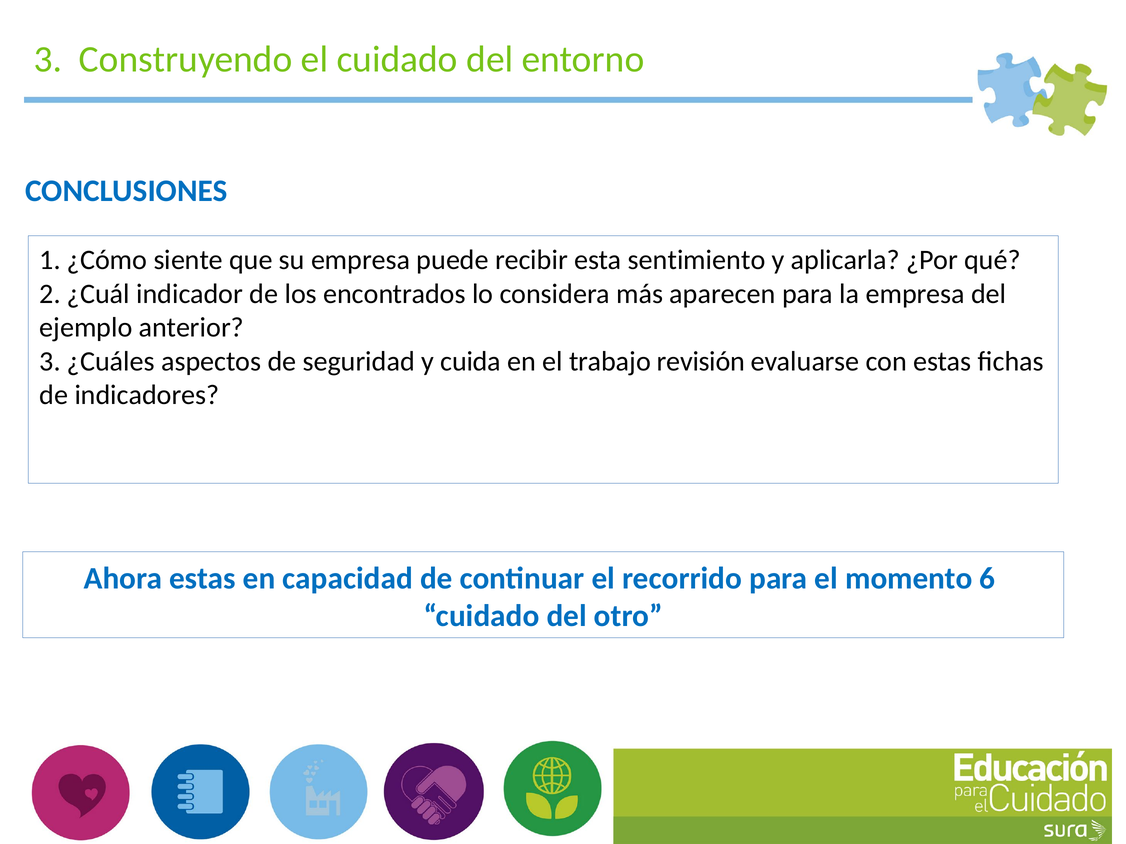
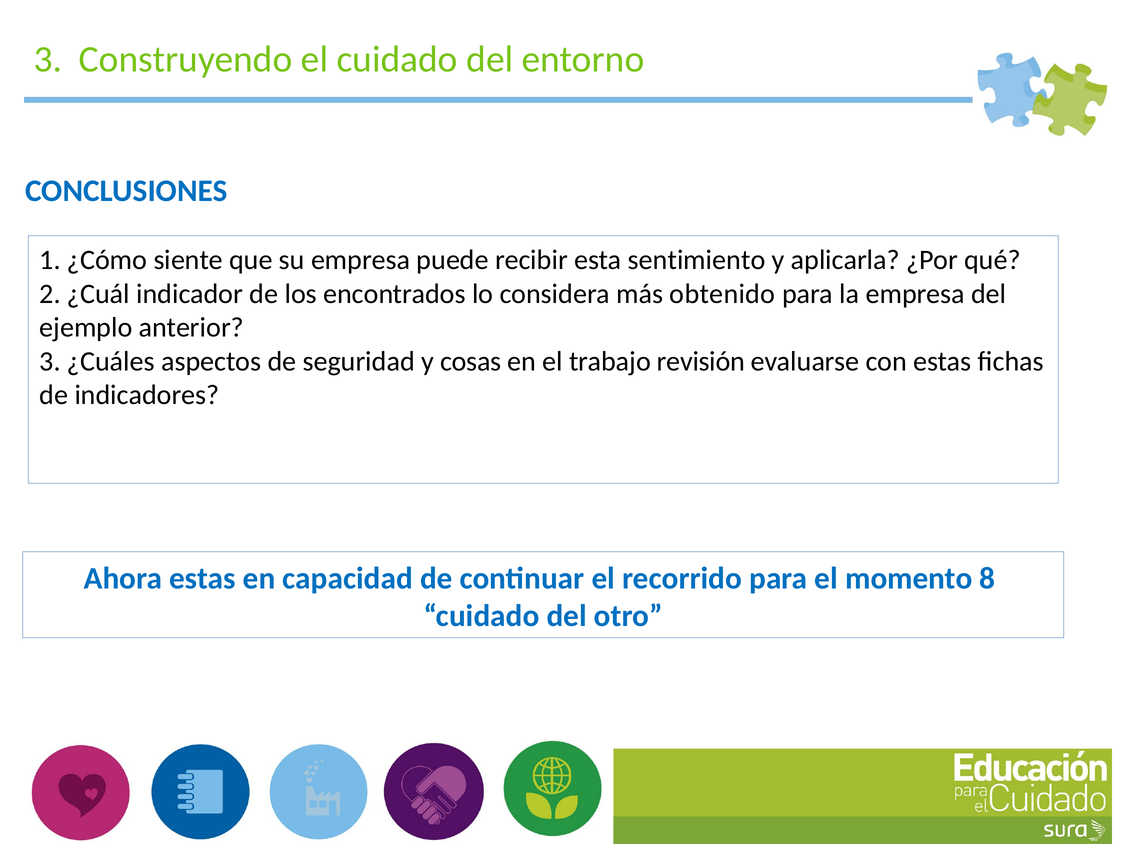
aparecen: aparecen -> obtenido
cuida: cuida -> cosas
6: 6 -> 8
